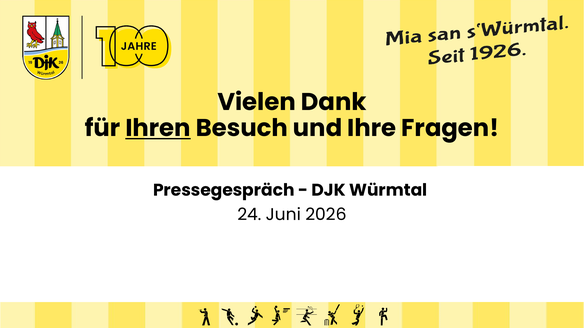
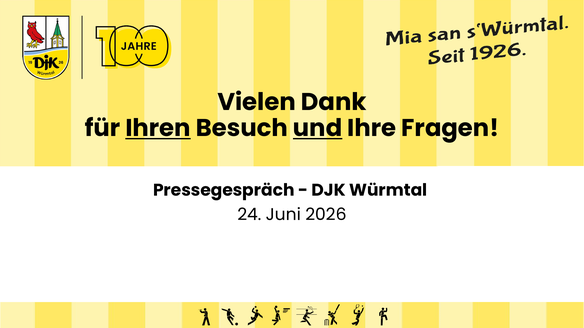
und underline: none -> present
